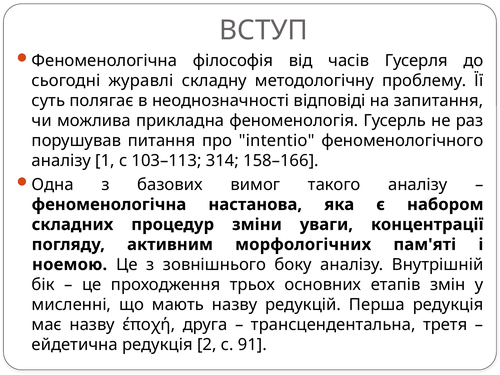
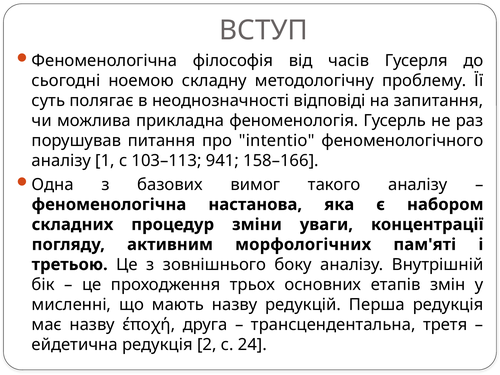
журавлі: журавлі -> ноемою
314: 314 -> 941
ноемою: ноемою -> третьою
91: 91 -> 24
